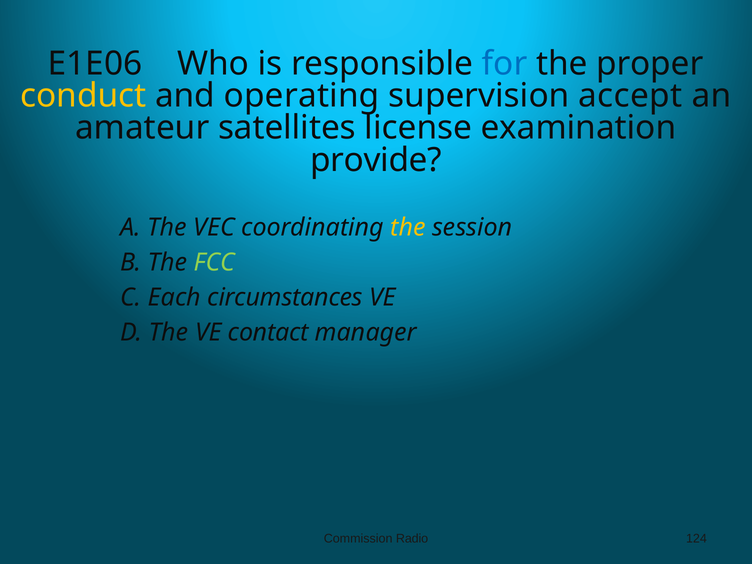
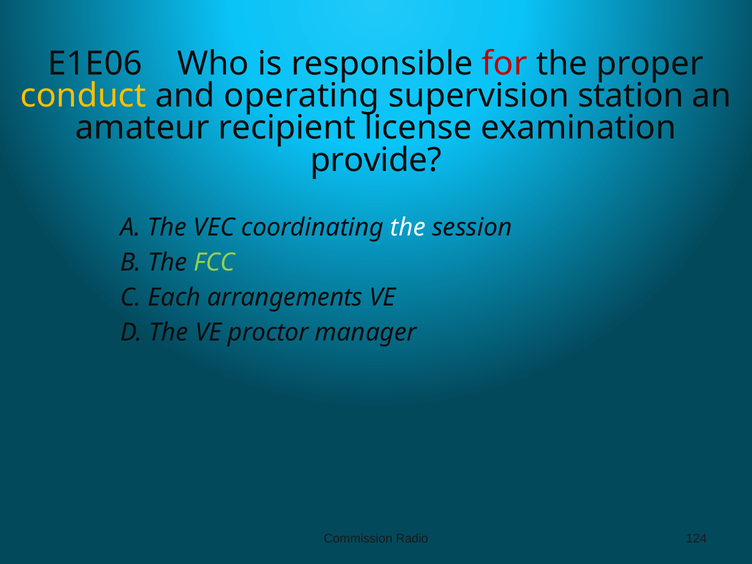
for colour: blue -> red
accept: accept -> station
satellites: satellites -> recipient
the at (408, 227) colour: yellow -> white
circumstances: circumstances -> arrangements
contact: contact -> proctor
